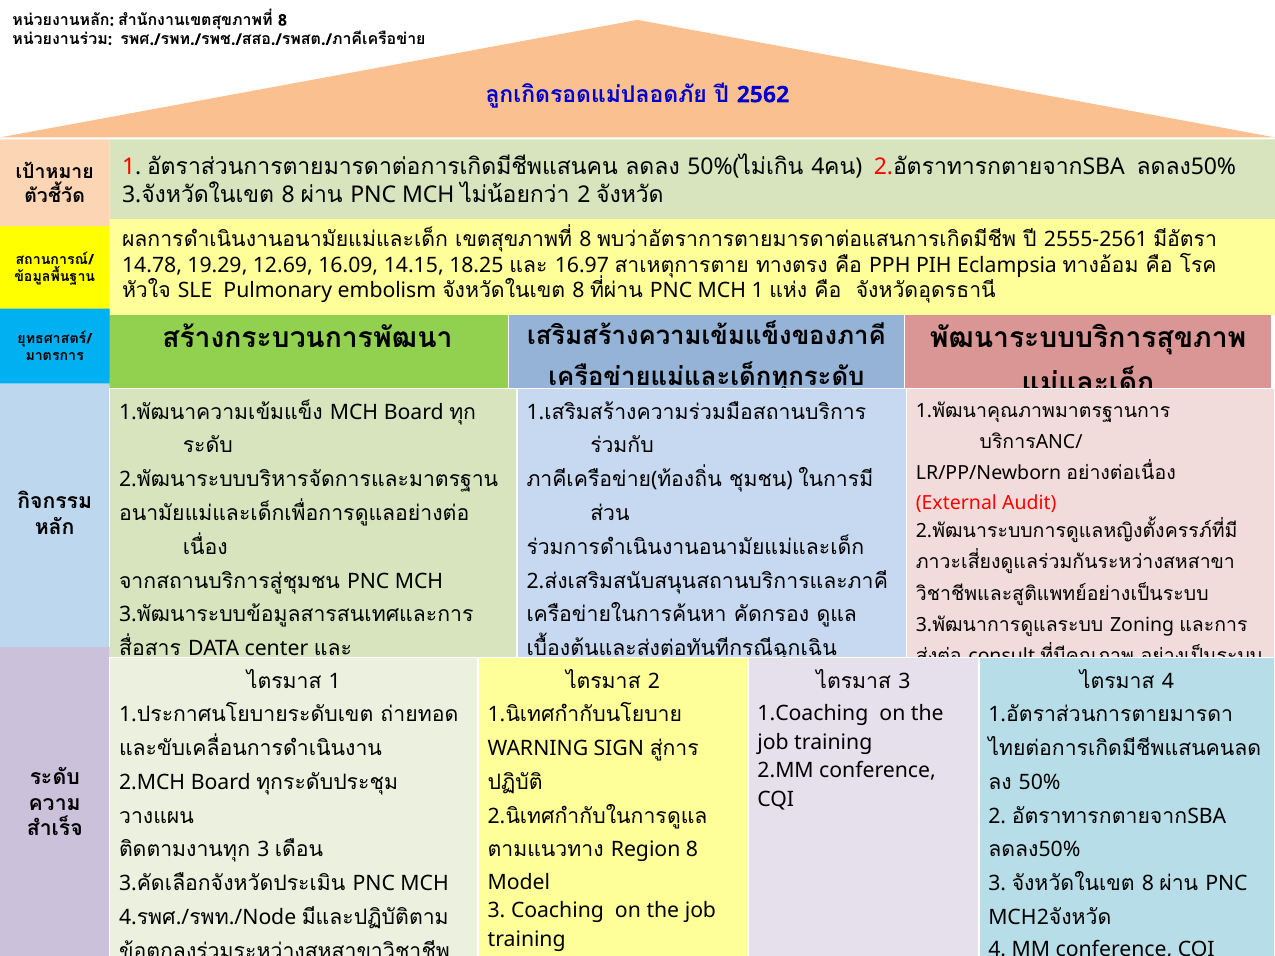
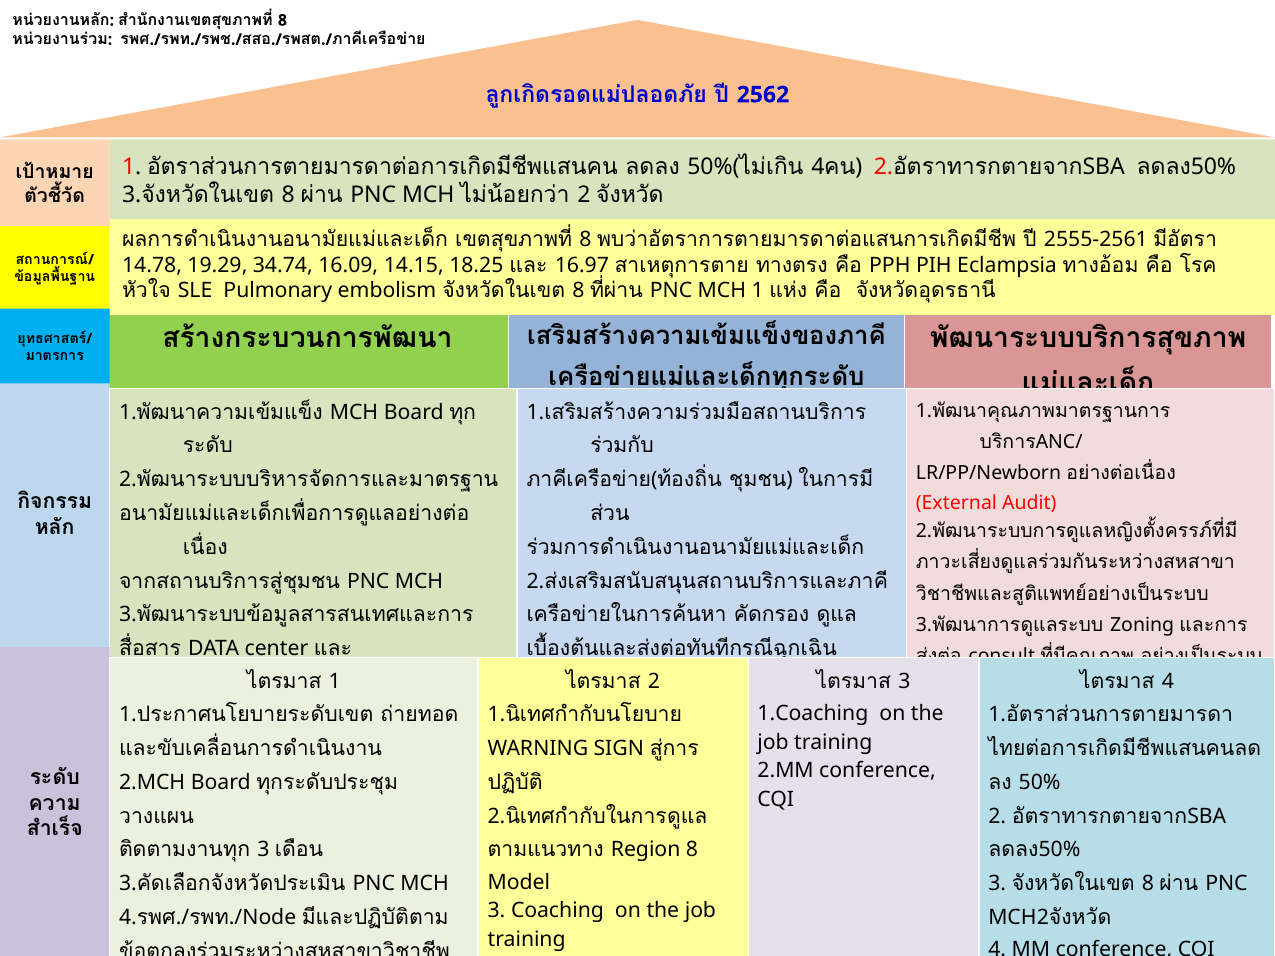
12.69: 12.69 -> 34.74
